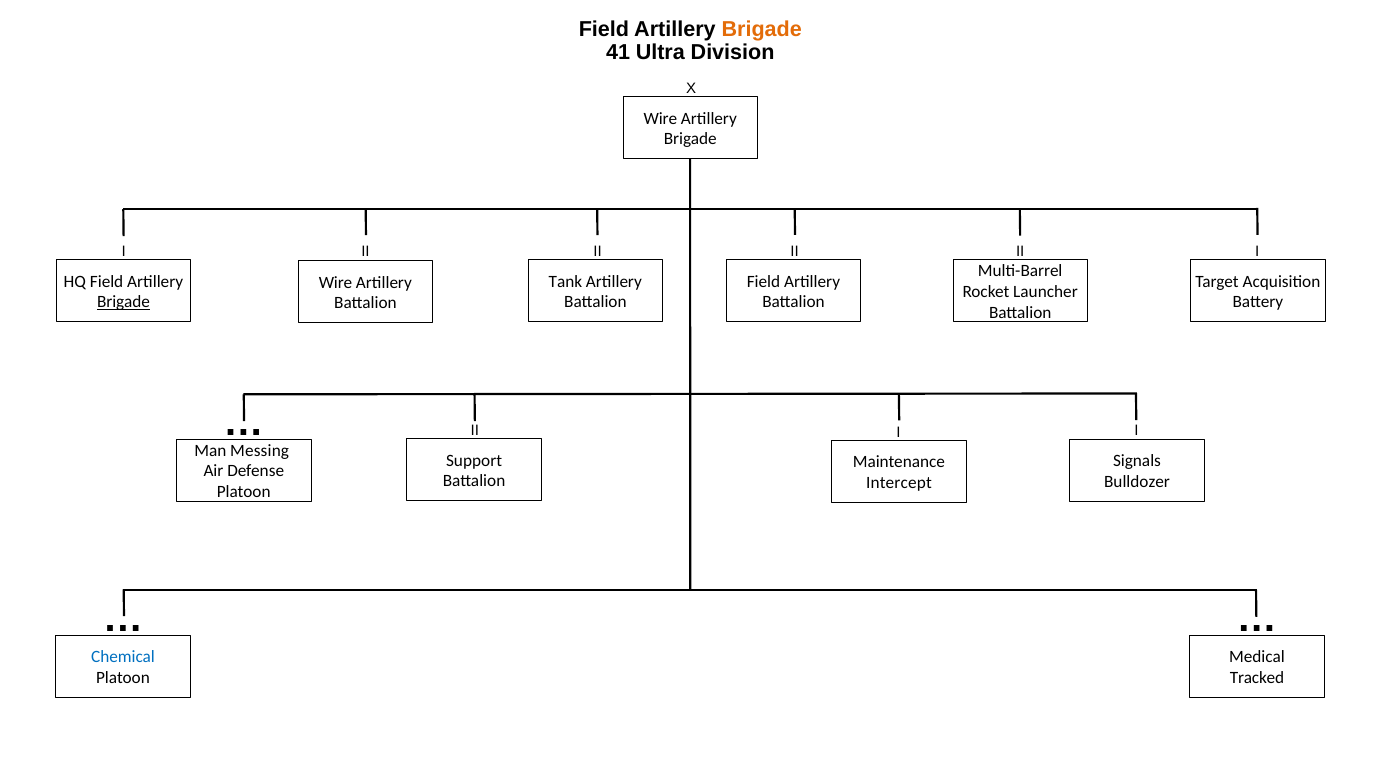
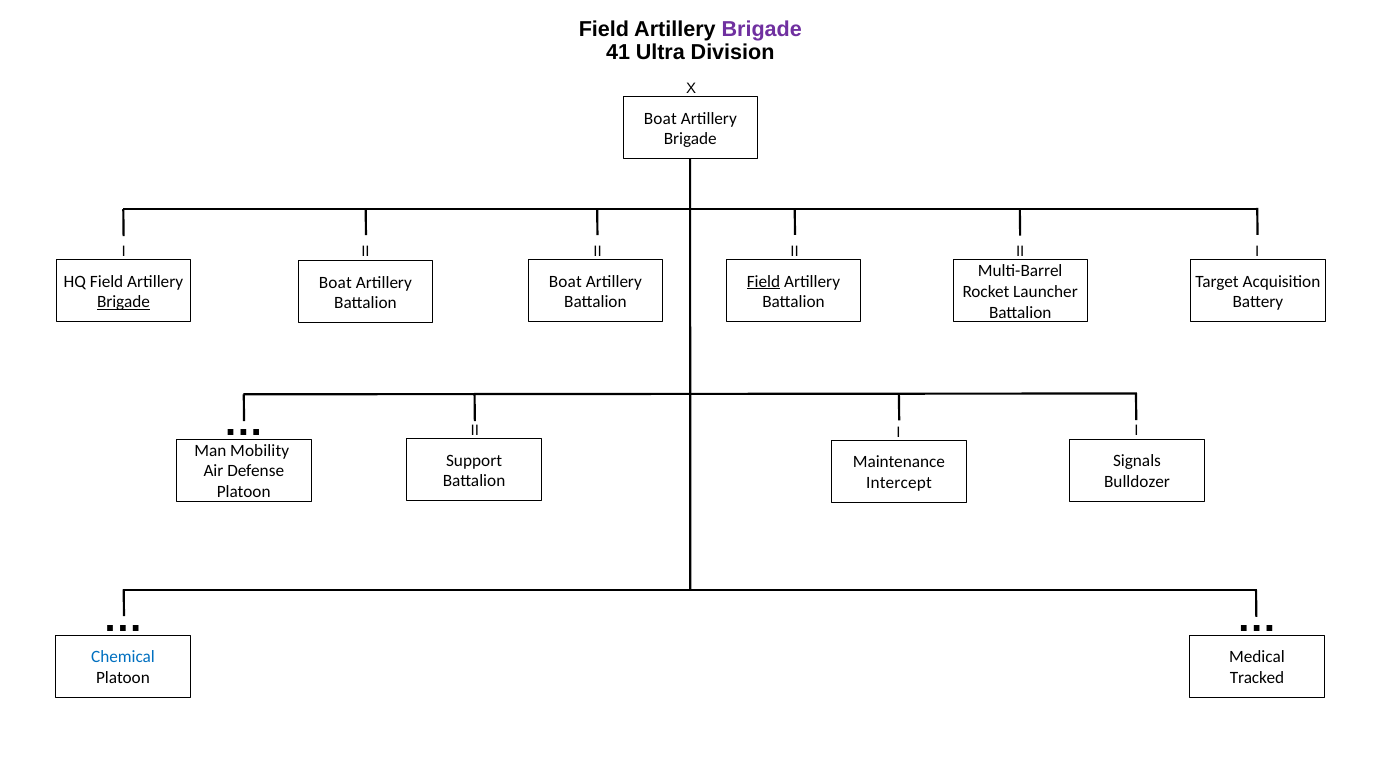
Brigade at (762, 29) colour: orange -> purple
Wire at (660, 118): Wire -> Boat
Tank at (565, 281): Tank -> Boat
Field at (764, 281) underline: none -> present
Wire at (335, 282): Wire -> Boat
Messing: Messing -> Mobility
